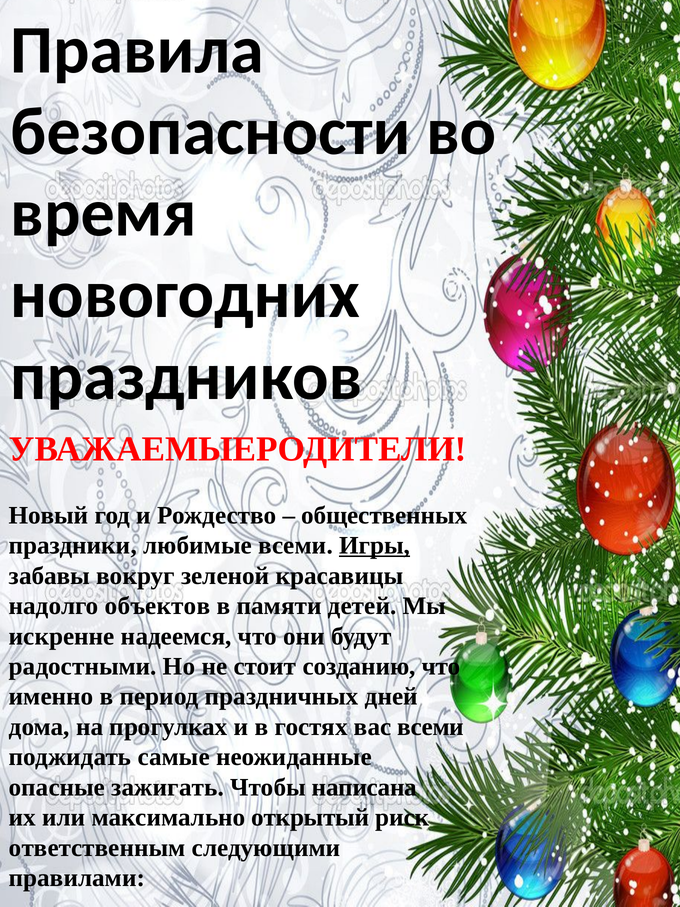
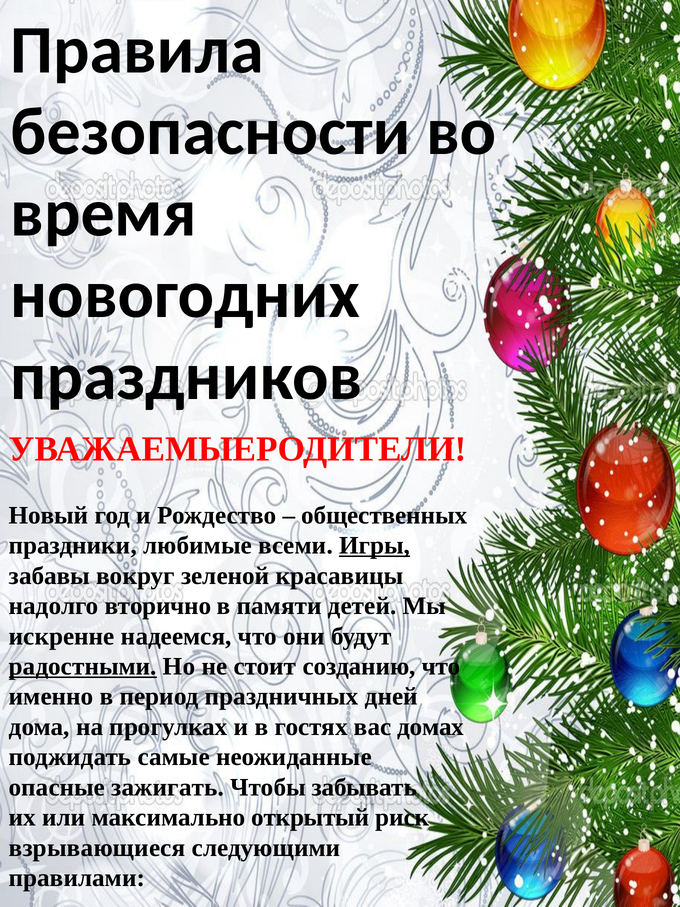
объектов: объектов -> вторично
радостными underline: none -> present
вас всеми: всеми -> домах
написана: написана -> забывать
ответственным: ответственным -> взрывающиеся
